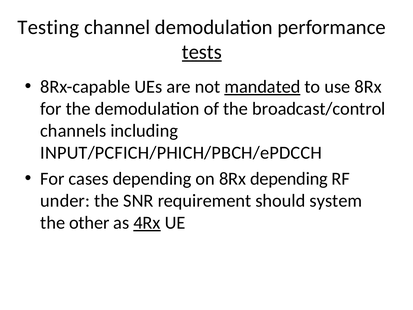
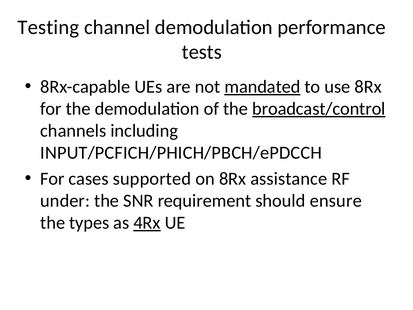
tests underline: present -> none
broadcast/control underline: none -> present
cases depending: depending -> supported
8Rx depending: depending -> assistance
system: system -> ensure
other: other -> types
